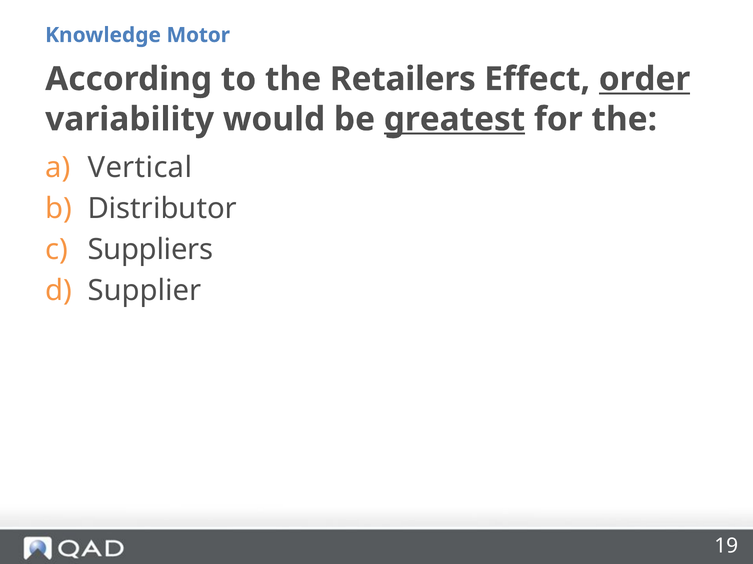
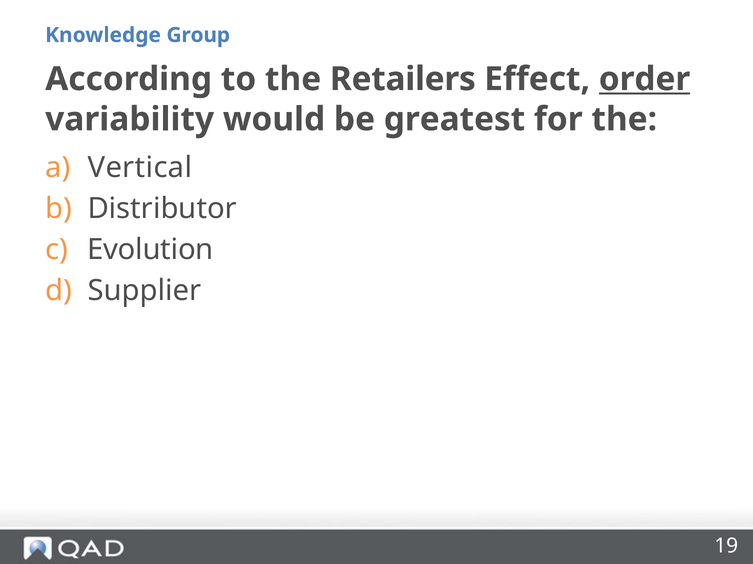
Motor: Motor -> Group
greatest underline: present -> none
Suppliers: Suppliers -> Evolution
